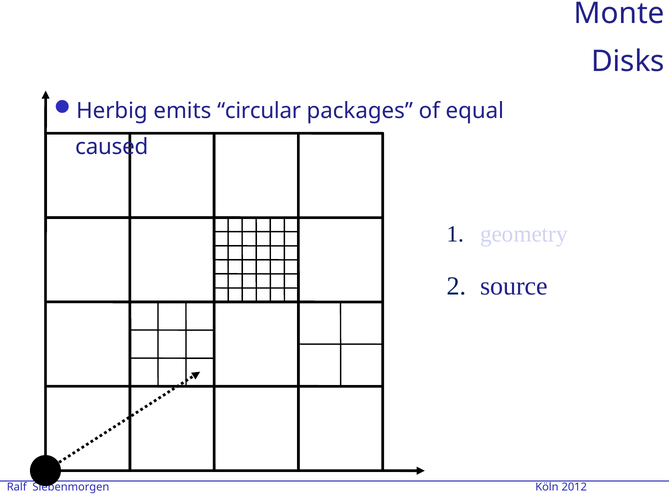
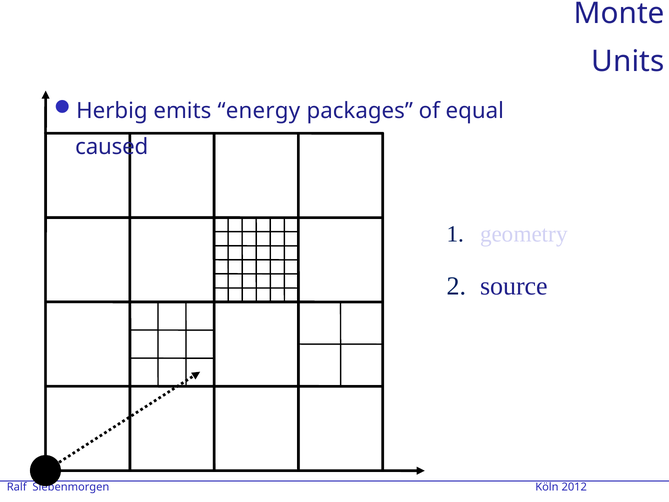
Disks: Disks -> Units
circular: circular -> energy
